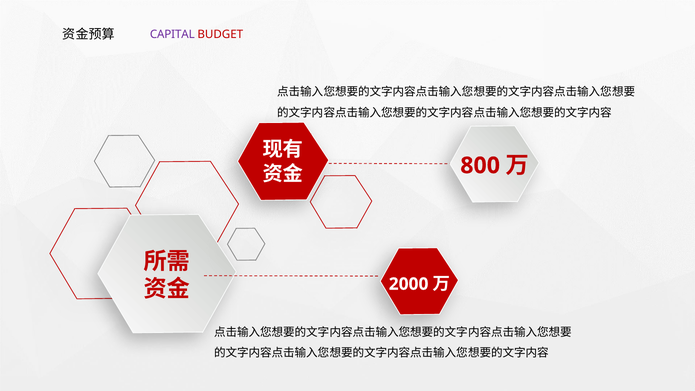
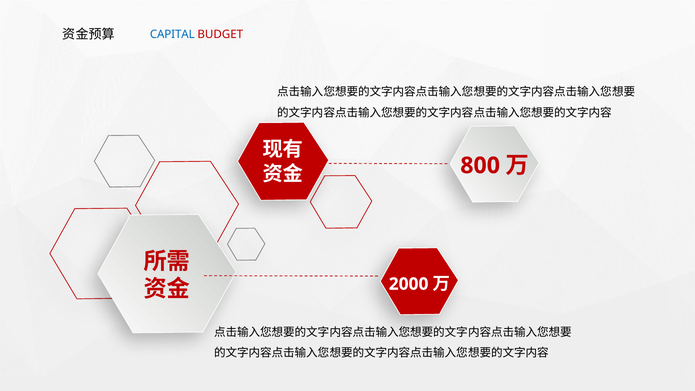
CAPITAL colour: purple -> blue
